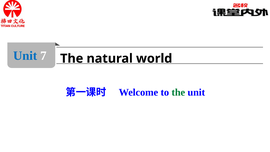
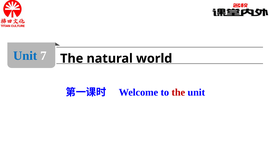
the at (178, 92) colour: green -> red
